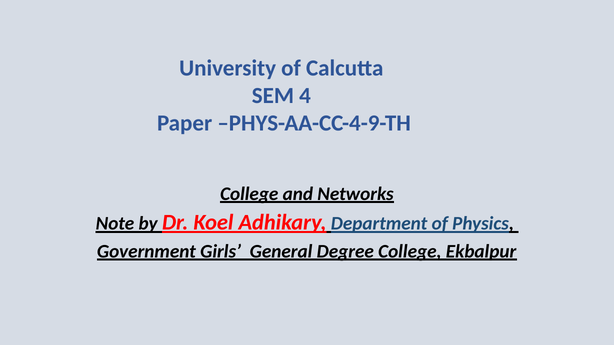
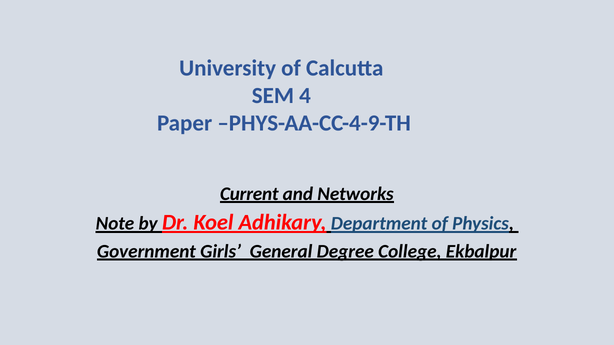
College at (249, 194): College -> Current
